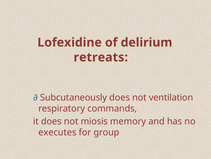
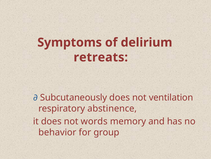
Lofexidine: Lofexidine -> Symptoms
commands: commands -> abstinence
miosis: miosis -> words
executes: executes -> behavior
